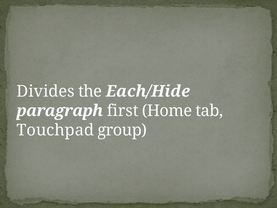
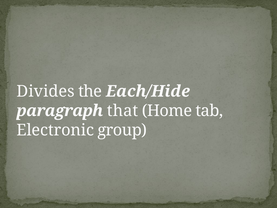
first: first -> that
Touchpad: Touchpad -> Electronic
